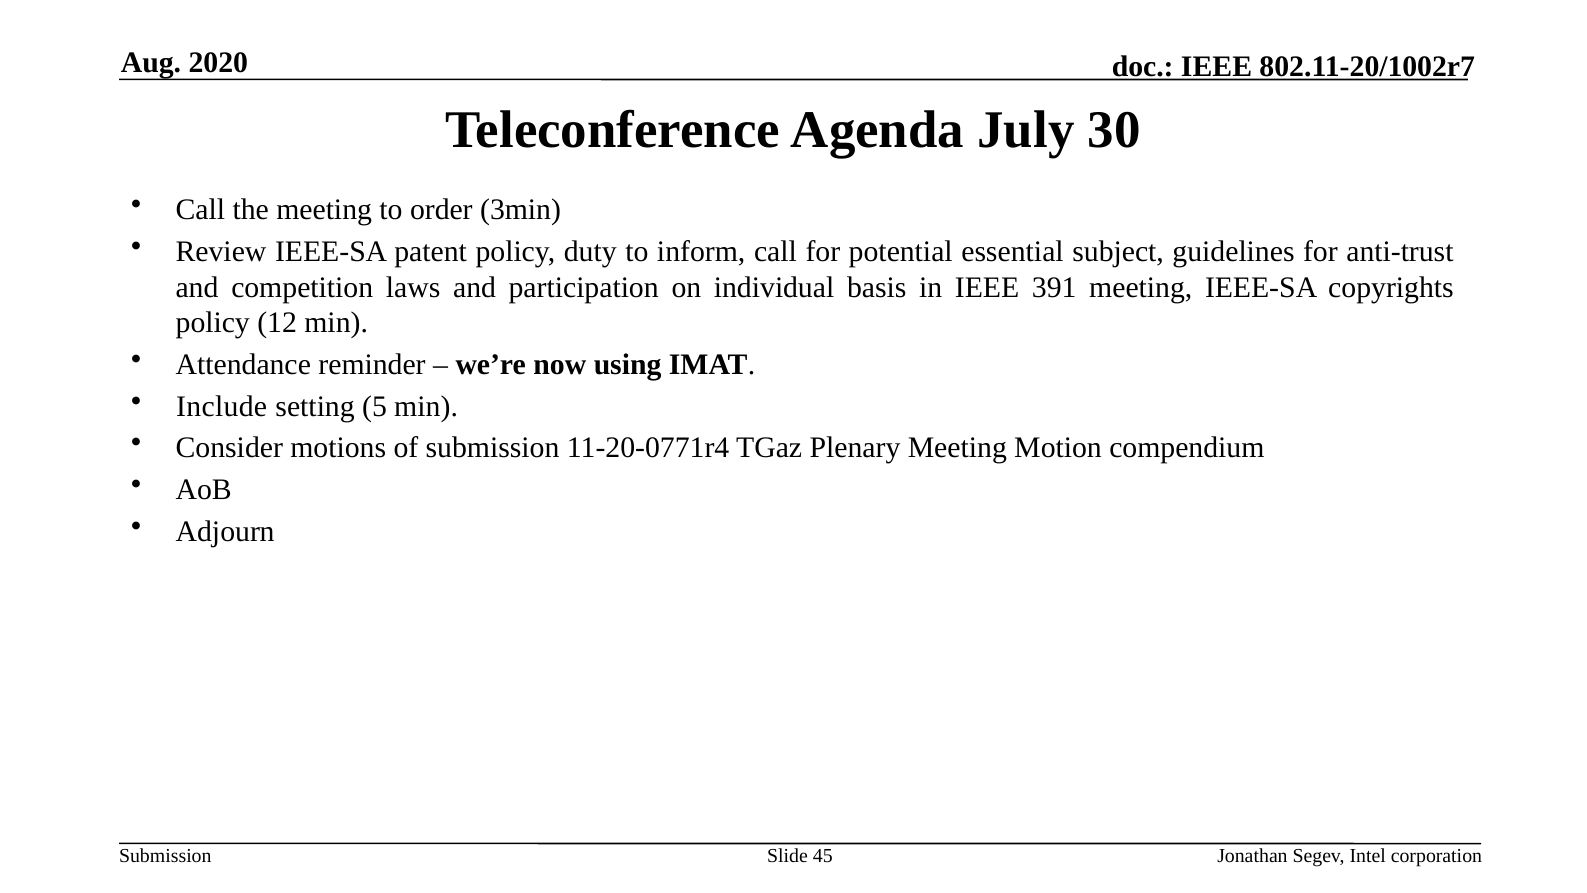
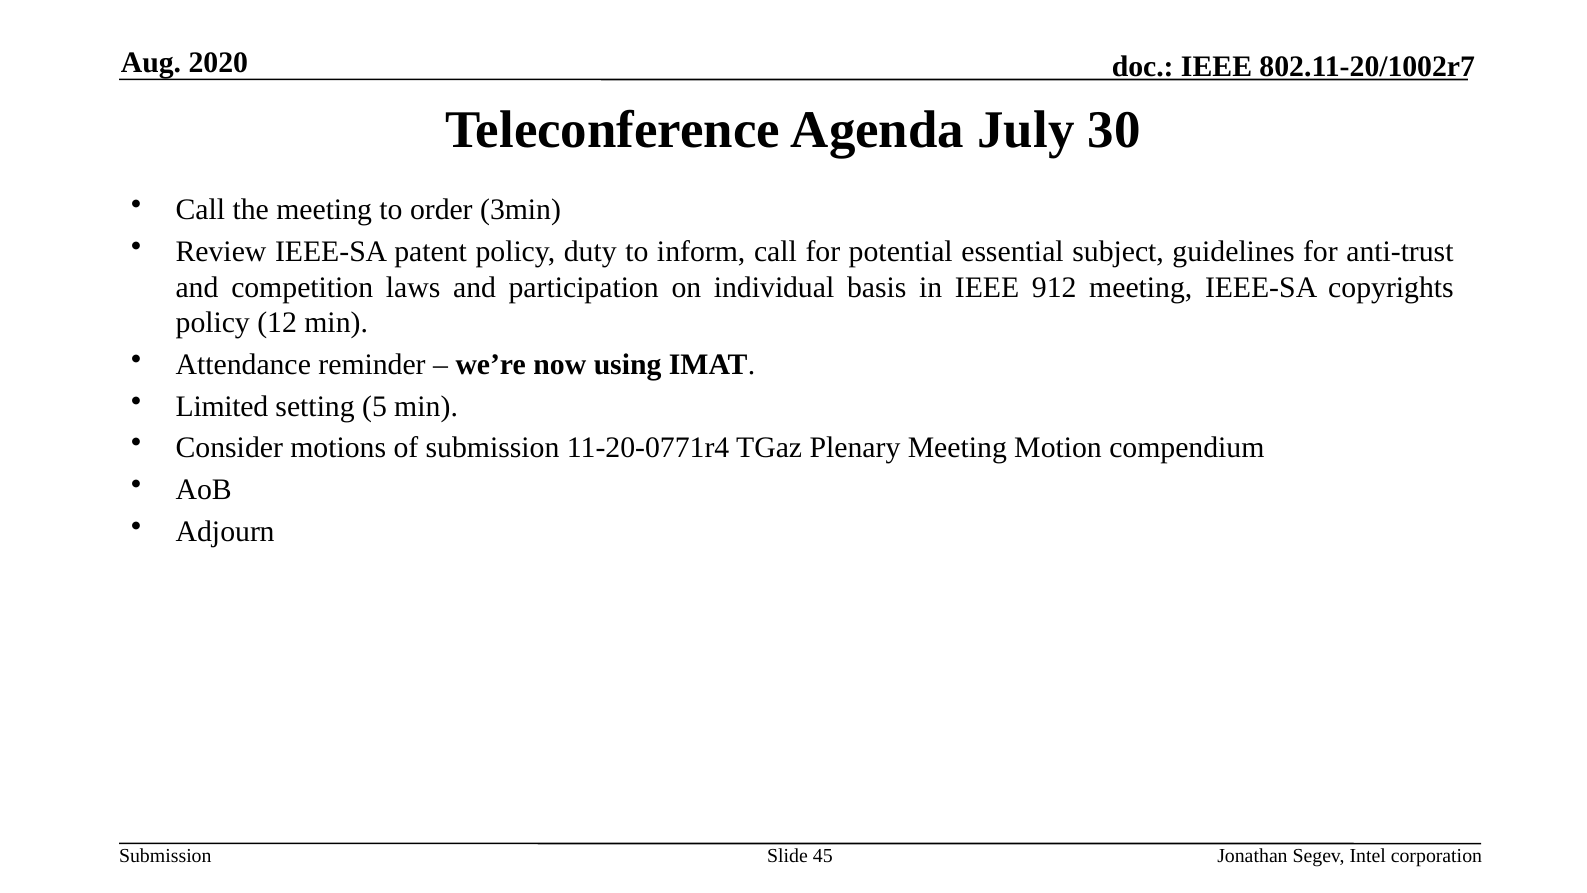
391: 391 -> 912
Include: Include -> Limited
